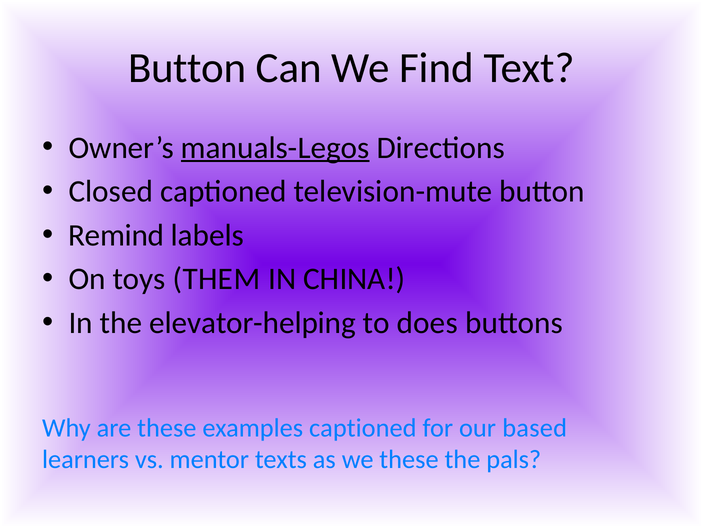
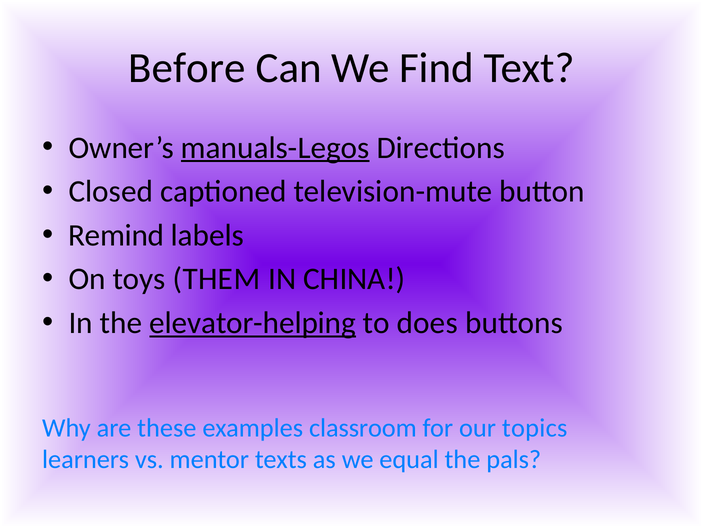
Button at (187, 68): Button -> Before
elevator-helping underline: none -> present
examples captioned: captioned -> classroom
based: based -> topics
we these: these -> equal
